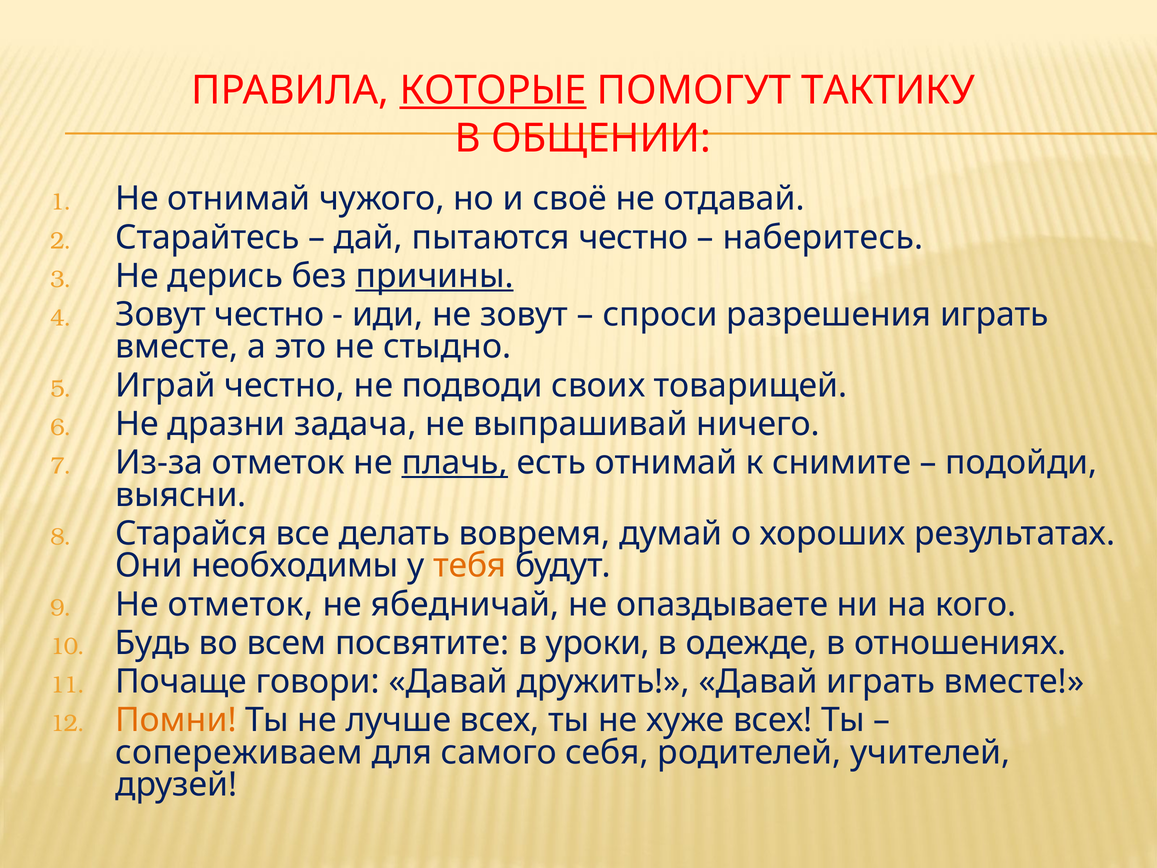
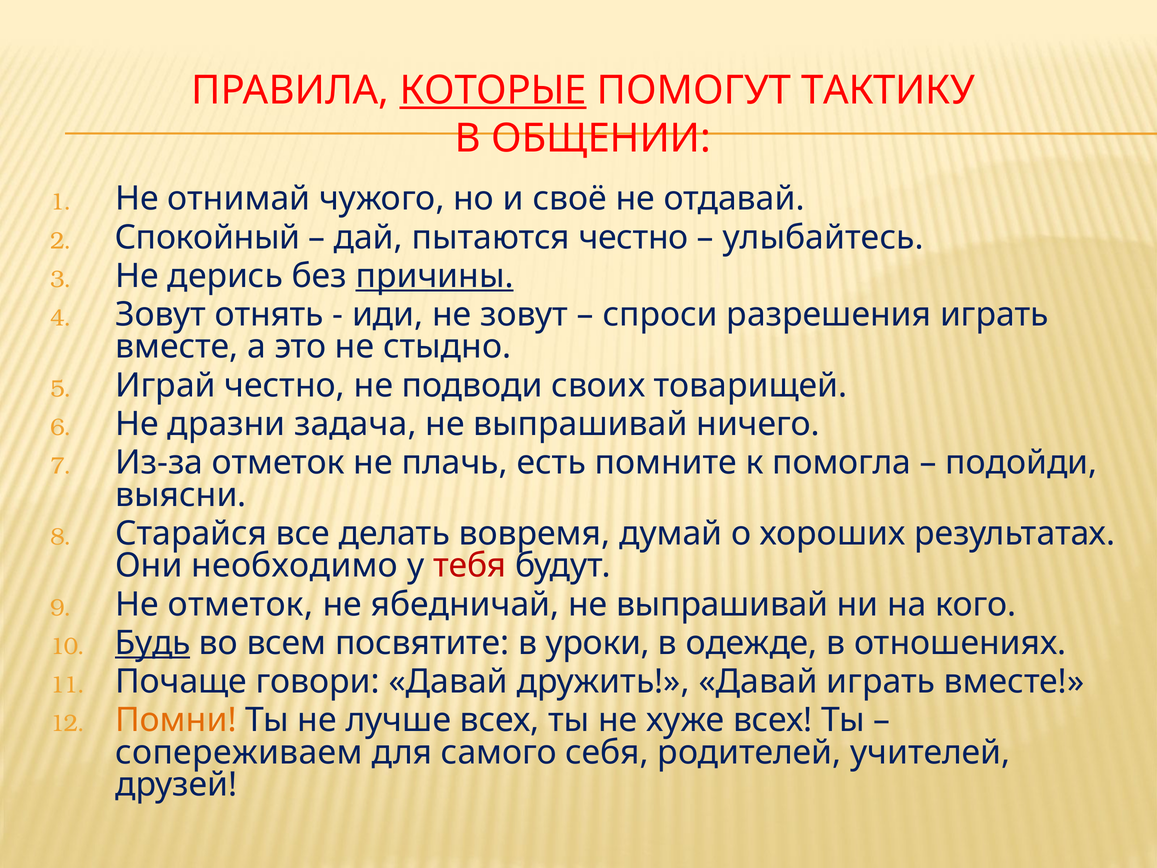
Старайтесь: Старайтесь -> Спокойный
наберитесь: наберитесь -> улыбайтесь
Зовут честно: честно -> отнять
плачь underline: present -> none
есть отнимай: отнимай -> помните
снимите: снимите -> помогла
необходимы: необходимы -> необходимо
тебя colour: orange -> red
ябедничай не опаздываете: опаздываете -> выпрашивай
Будь underline: none -> present
